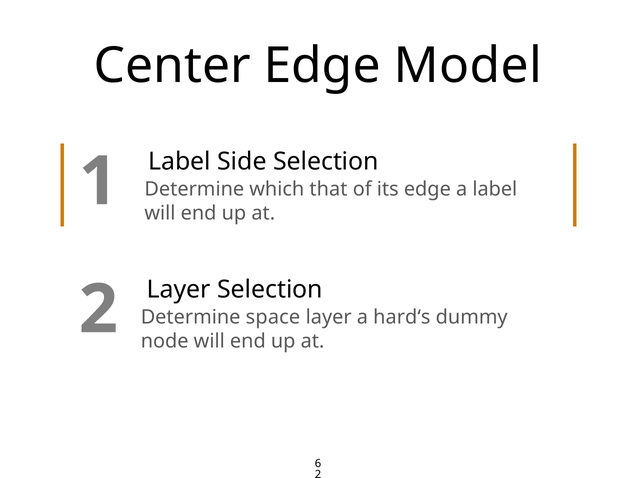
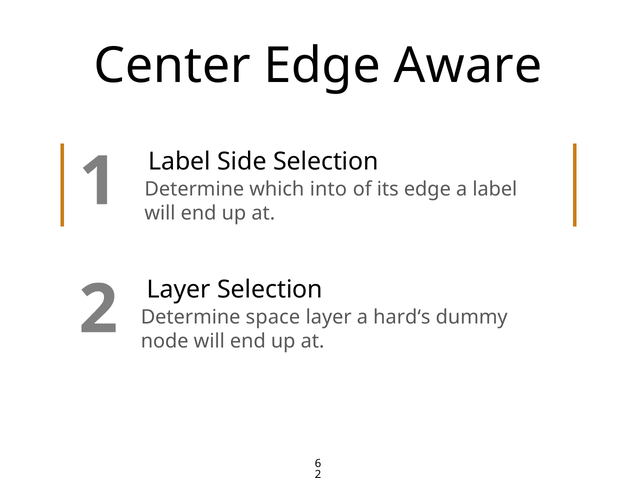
Model: Model -> Aware
that: that -> into
